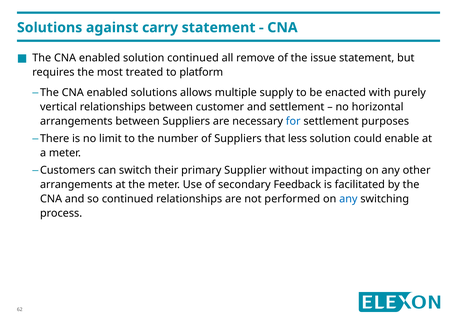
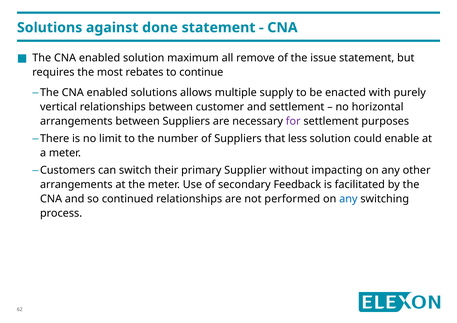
carry: carry -> done
solution continued: continued -> maximum
treated: treated -> rebates
platform: platform -> continue
for colour: blue -> purple
